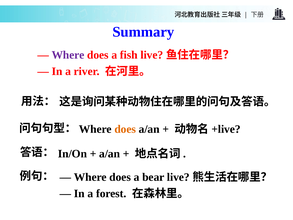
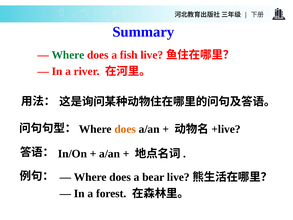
Where at (68, 55) colour: purple -> green
